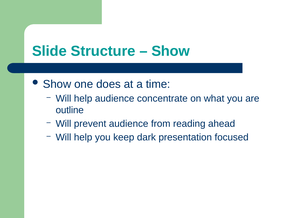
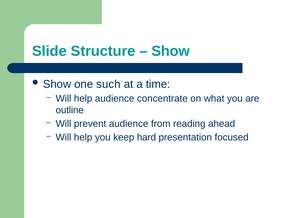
does: does -> such
dark: dark -> hard
